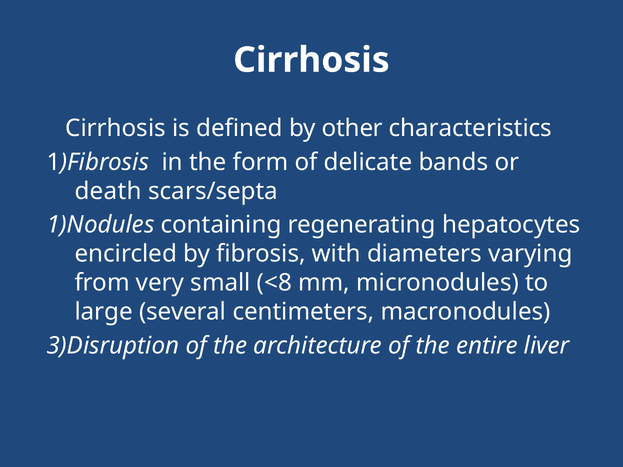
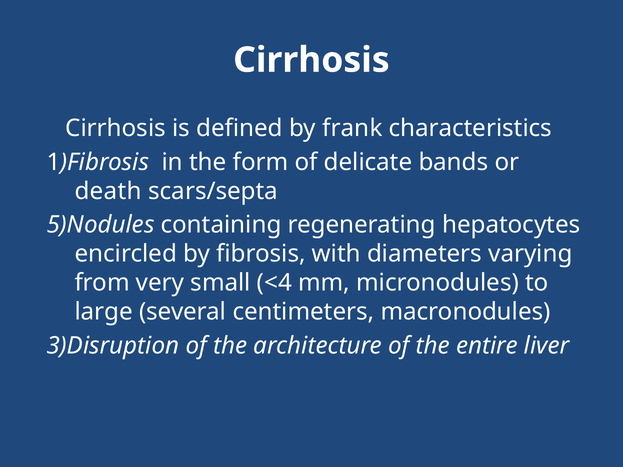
other: other -> frank
1)Nodules: 1)Nodules -> 5)Nodules
<8: <8 -> <4
